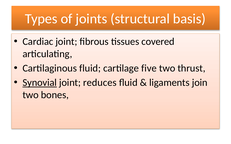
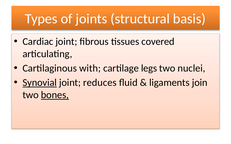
Cartilaginous fluid: fluid -> with
five: five -> legs
thrust: thrust -> nuclei
bones underline: none -> present
